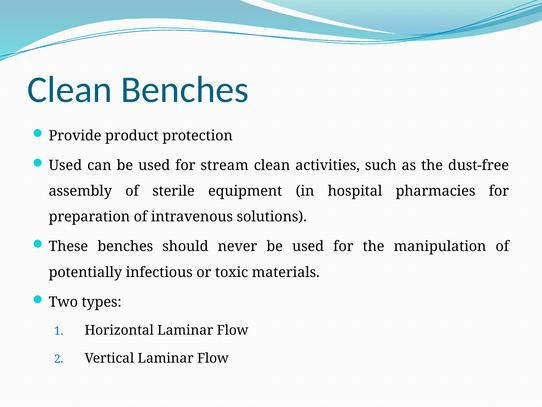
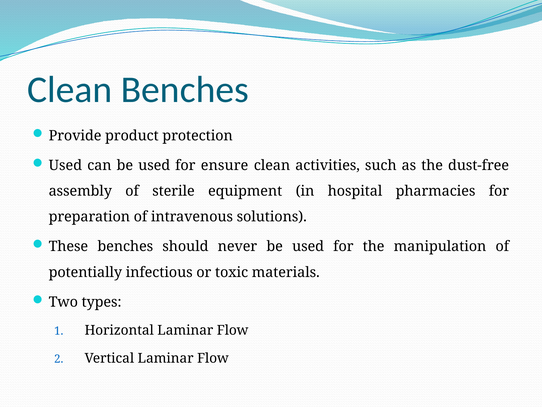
stream: stream -> ensure
